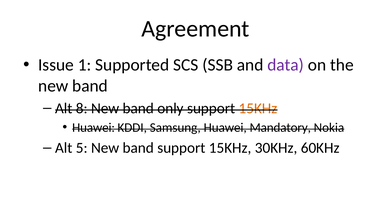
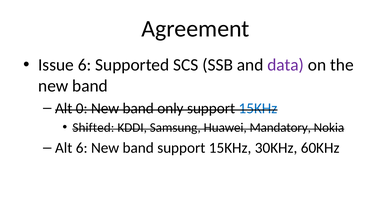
Issue 1: 1 -> 6
8: 8 -> 0
15KHz at (258, 108) colour: orange -> blue
Huawei at (94, 128): Huawei -> Shifted
Alt 5: 5 -> 6
